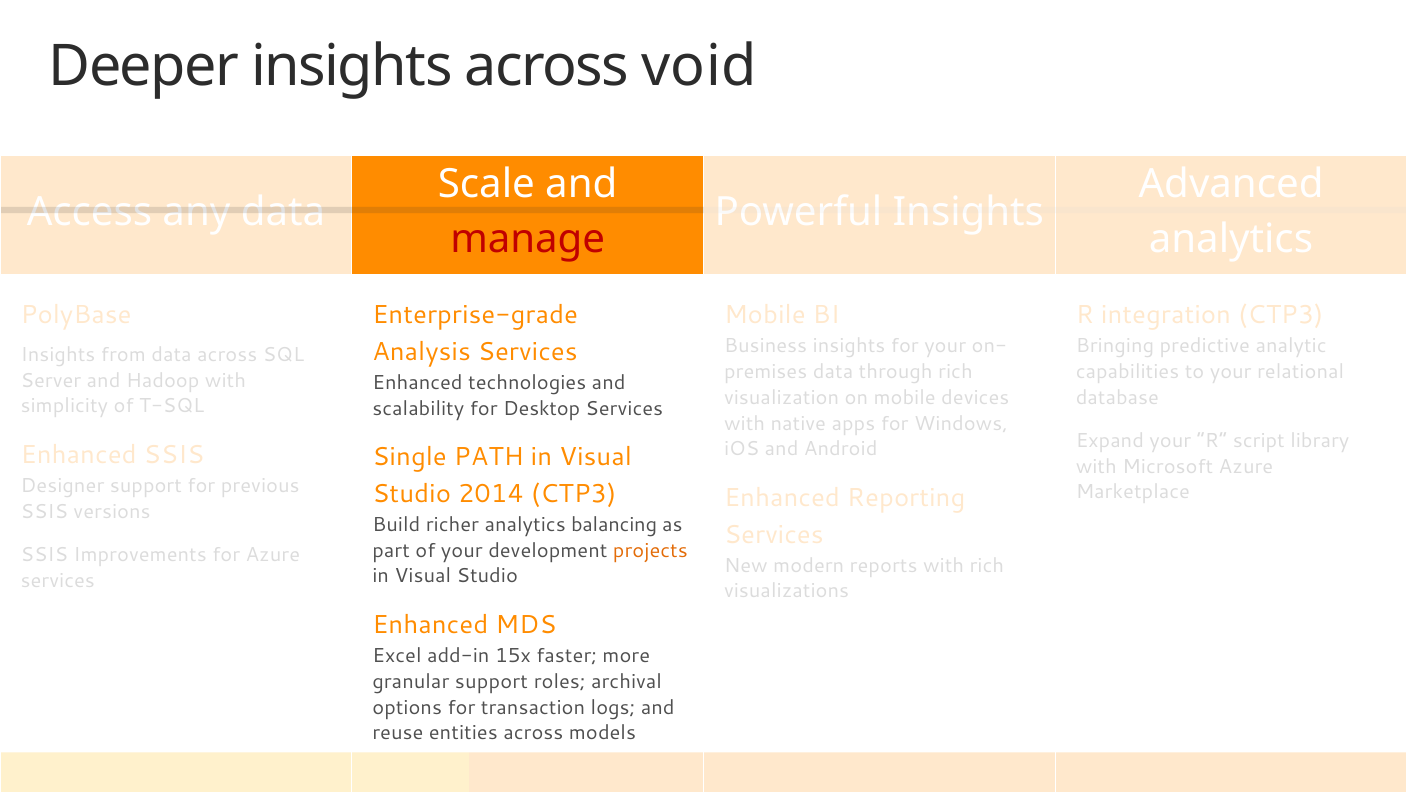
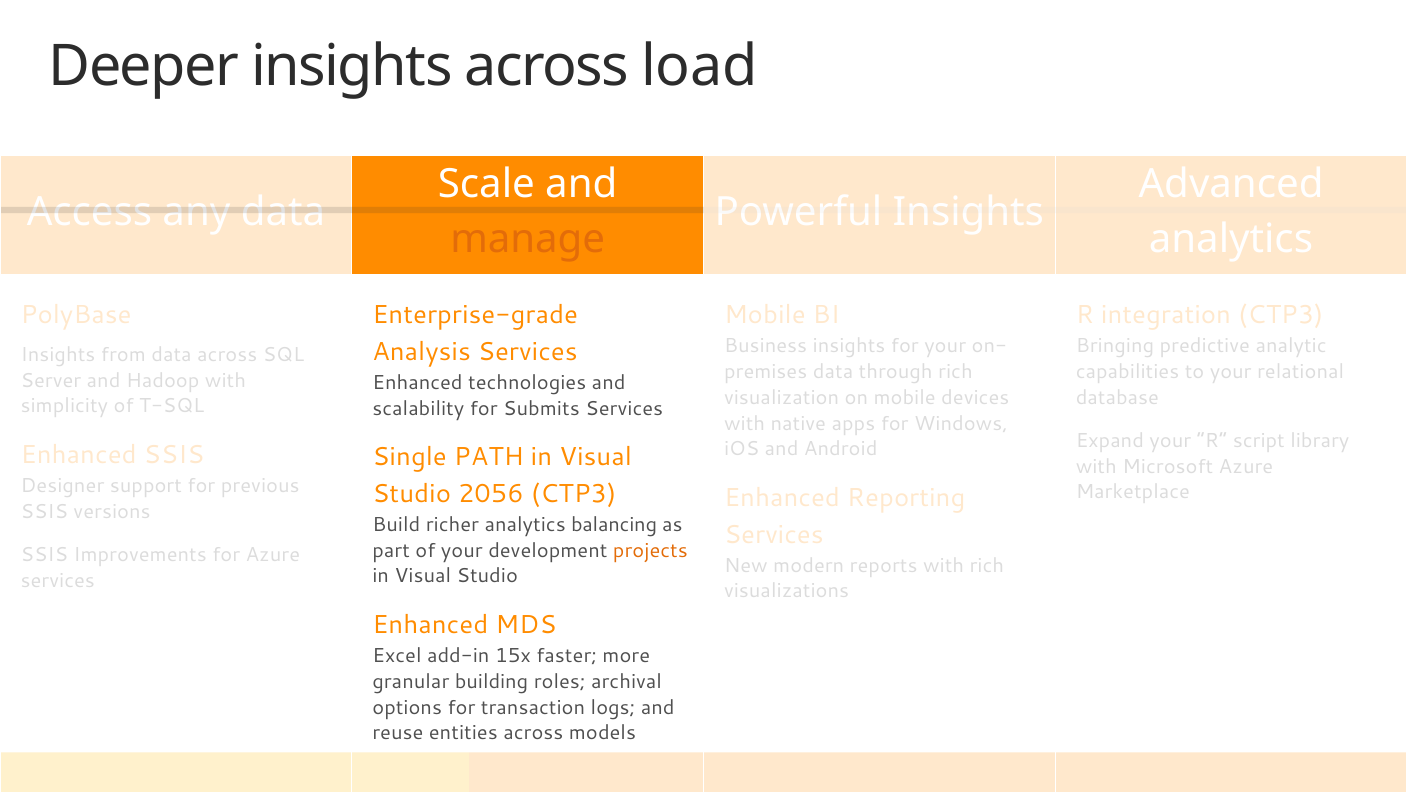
void: void -> load
manage colour: red -> orange
Desktop: Desktop -> Submits
2014: 2014 -> 2056
granular support: support -> building
